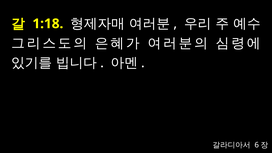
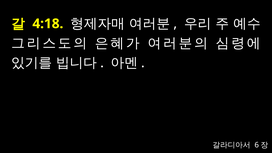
1:18: 1:18 -> 4:18
